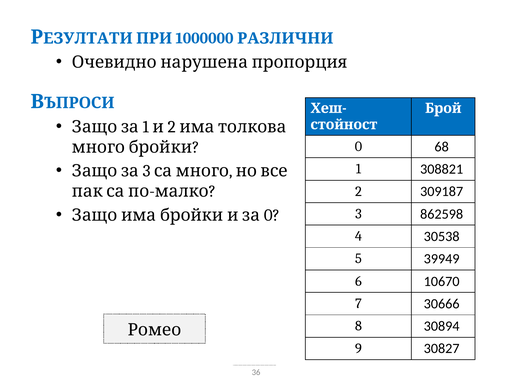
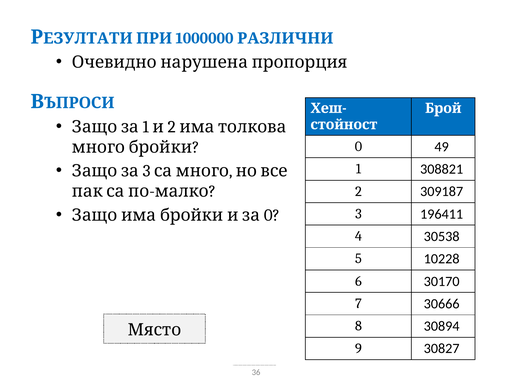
68: 68 -> 49
862598: 862598 -> 196411
39949: 39949 -> 10228
10670: 10670 -> 30170
Ромео: Ромео -> Място
